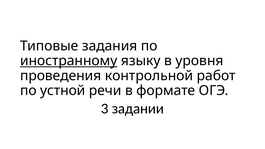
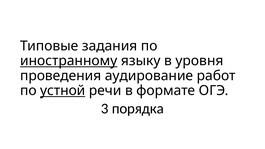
контрольной: контрольной -> аудирование
устной underline: none -> present
задании: задании -> порядка
